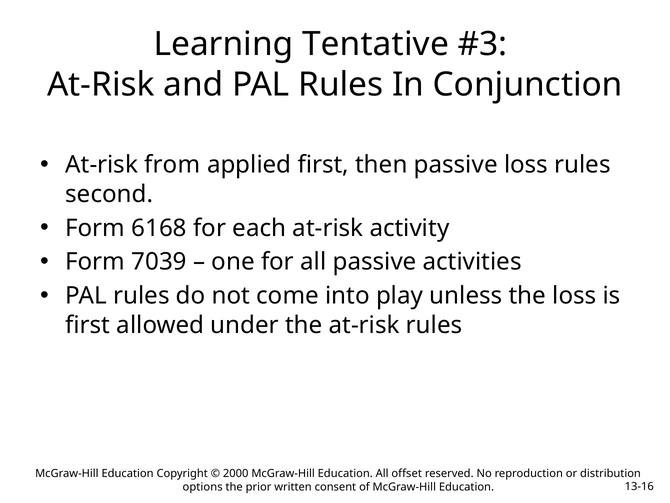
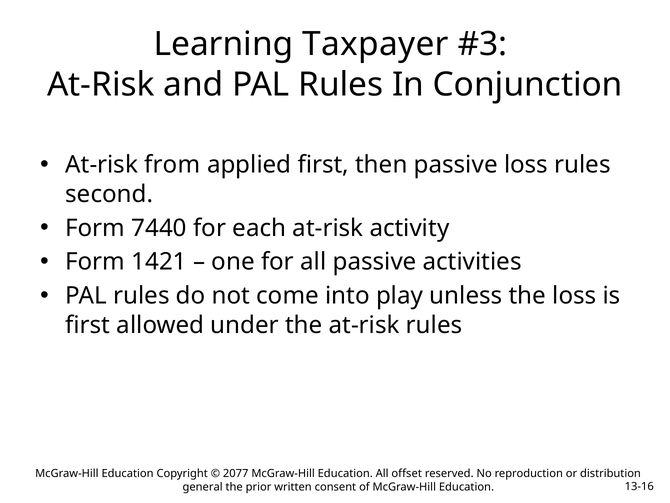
Tentative: Tentative -> Taxpayer
6168: 6168 -> 7440
7039: 7039 -> 1421
2000: 2000 -> 2077
options: options -> general
